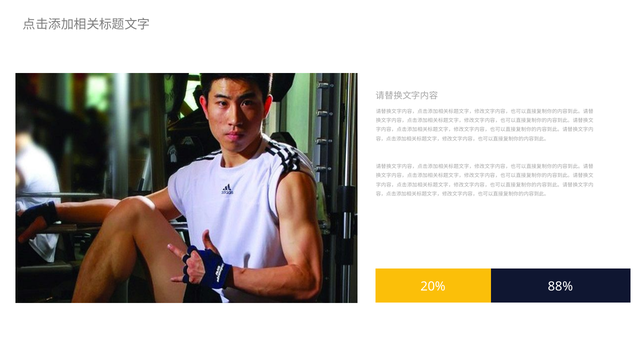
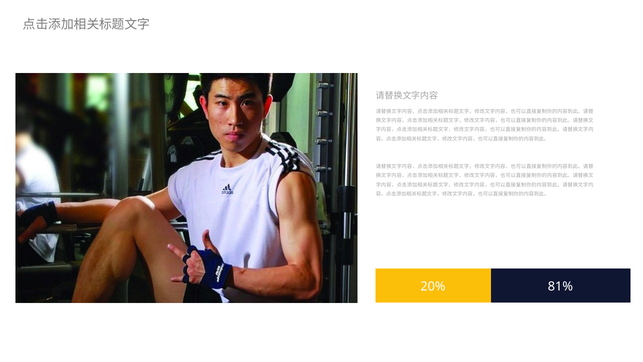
88%: 88% -> 81%
